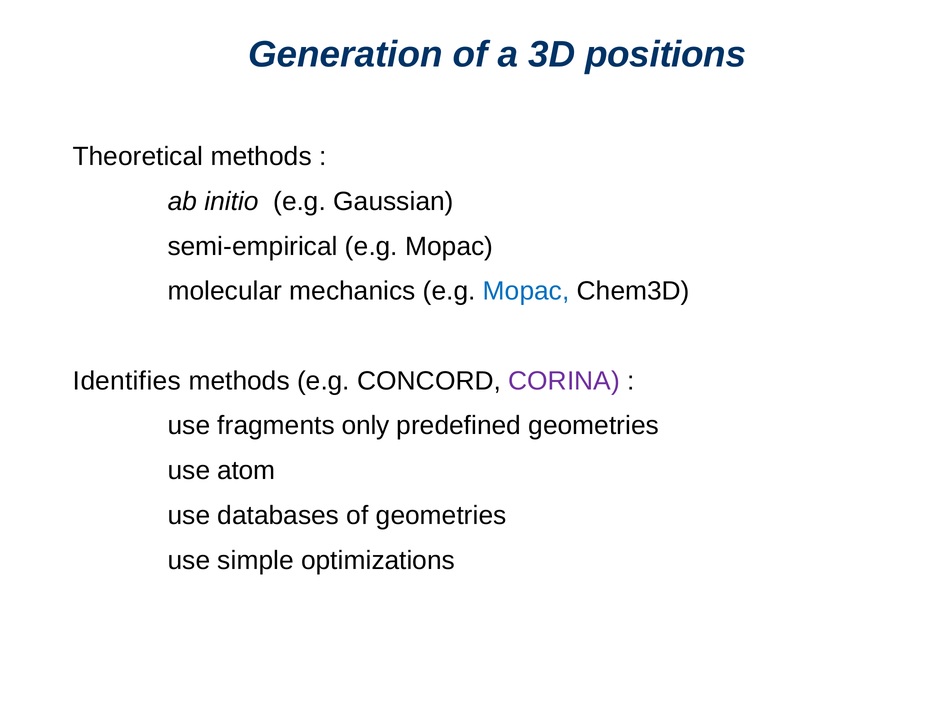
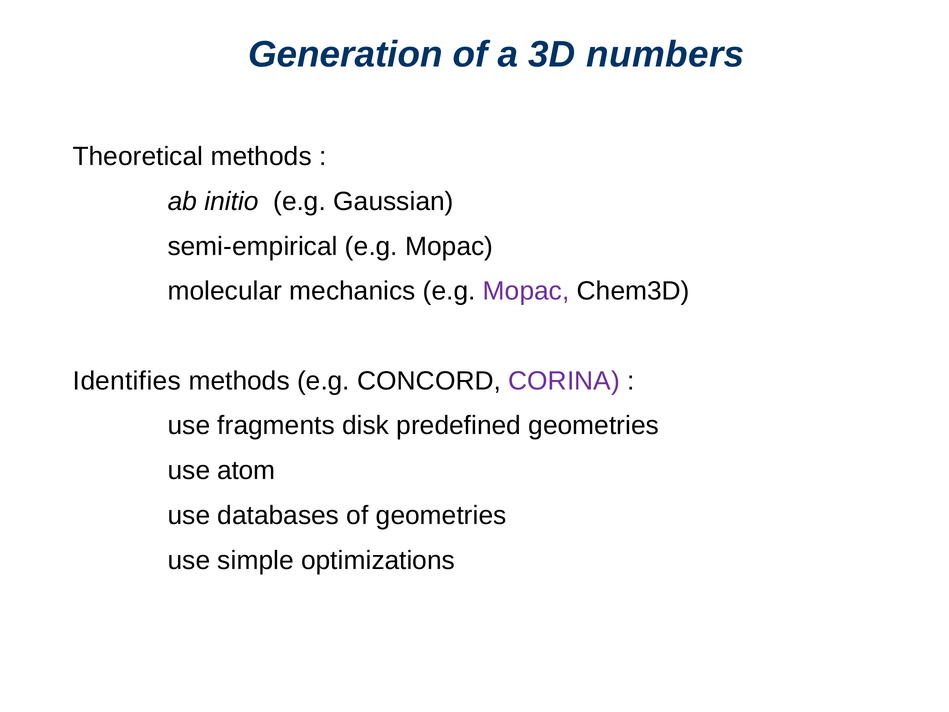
positions: positions -> numbers
Mopac at (526, 291) colour: blue -> purple
only: only -> disk
